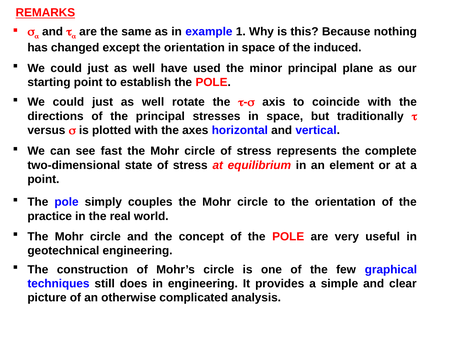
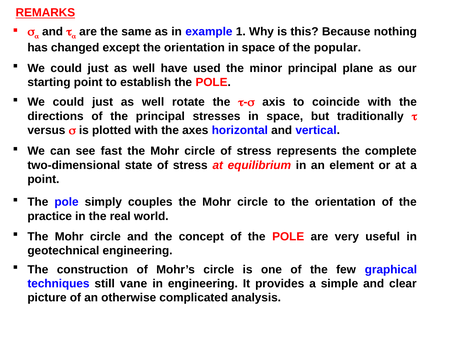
induced: induced -> popular
does: does -> vane
